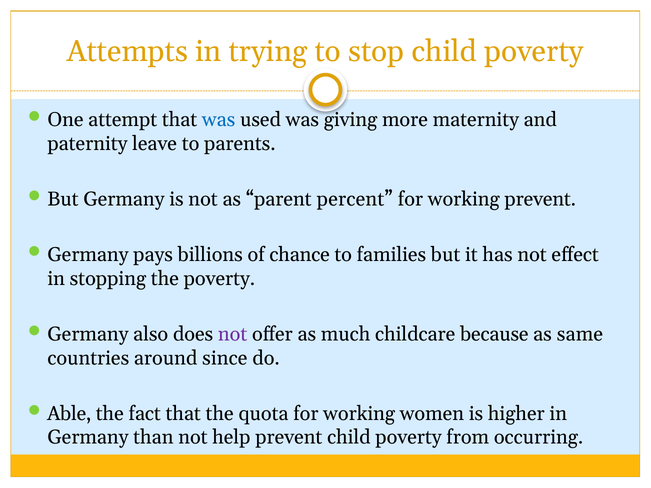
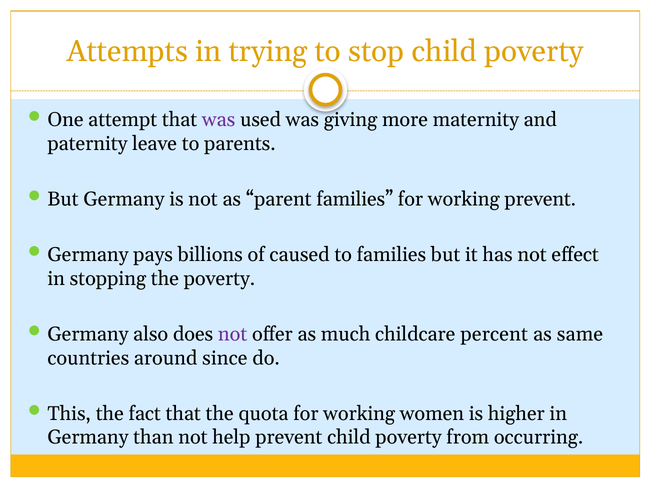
was at (219, 120) colour: blue -> purple
parent percent: percent -> families
chance: chance -> caused
because: because -> percent
Able: Able -> This
